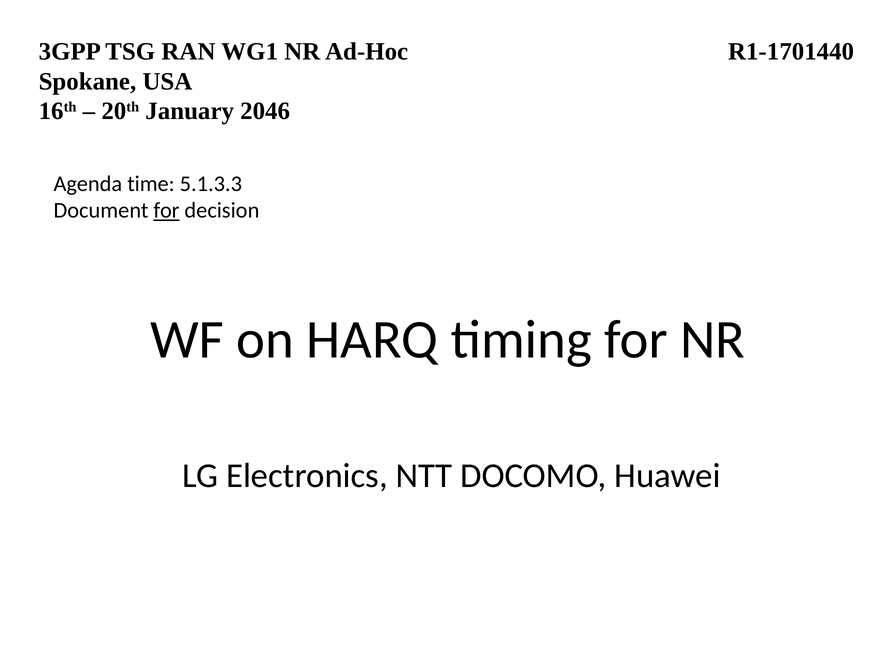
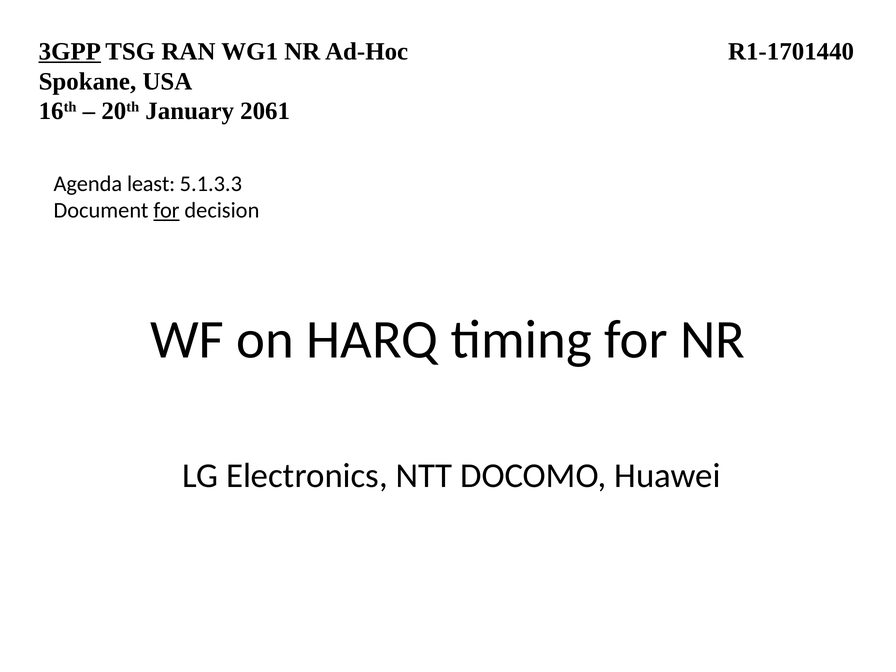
3GPP underline: none -> present
2046: 2046 -> 2061
time: time -> least
